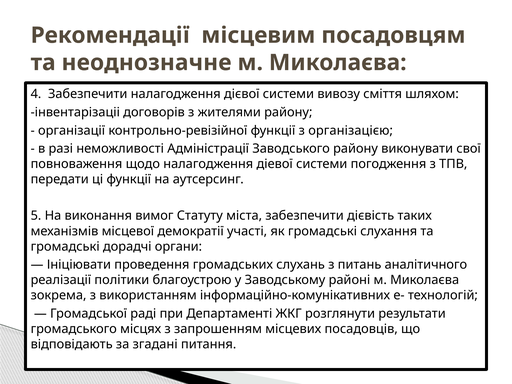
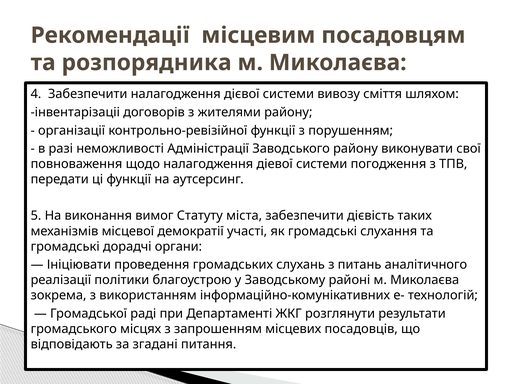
неоднозначне: неоднозначне -> розпорядника
організацією: організацією -> порушенням
